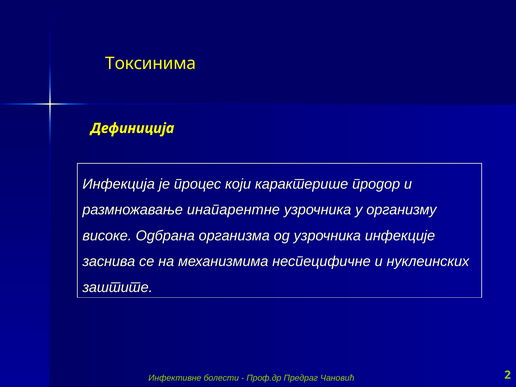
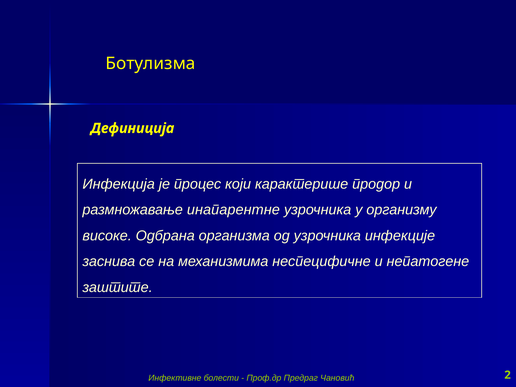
Токсинима: Токсинима -> Ботулизма
нуклеинских: нуклеинских -> непатогене
